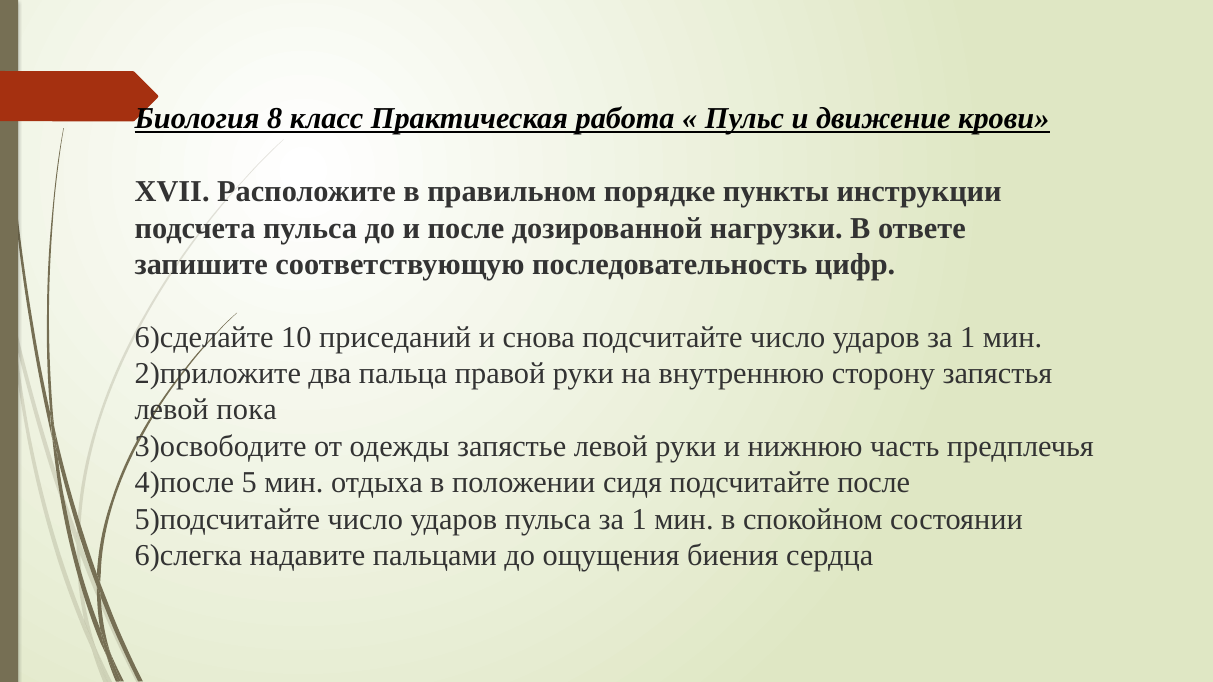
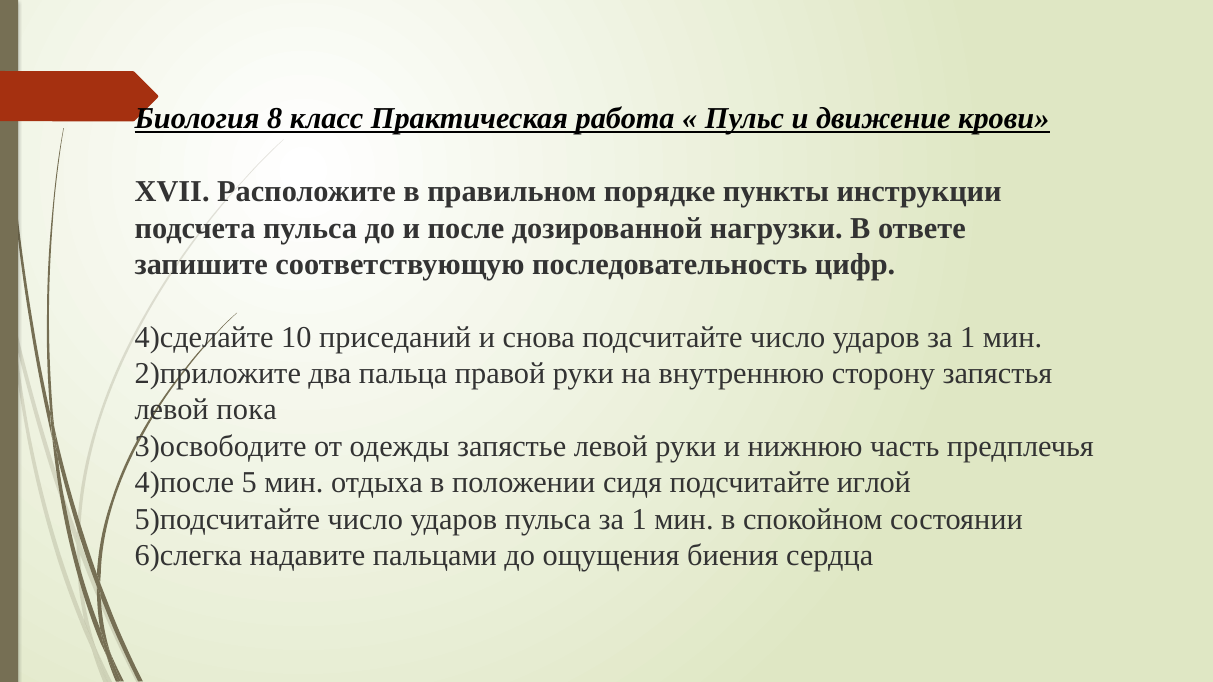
6)сделайте: 6)сделайте -> 4)сделайте
подсчитайте после: после -> иглой
